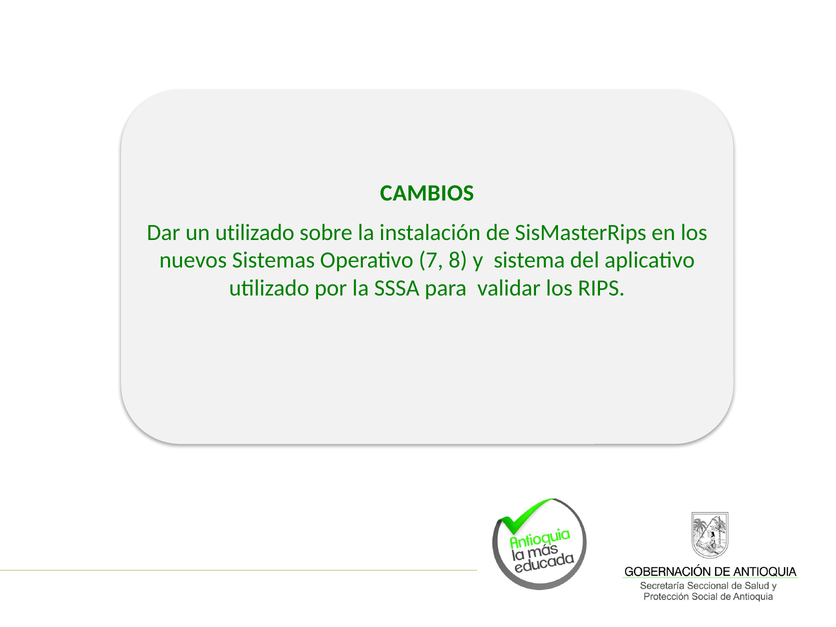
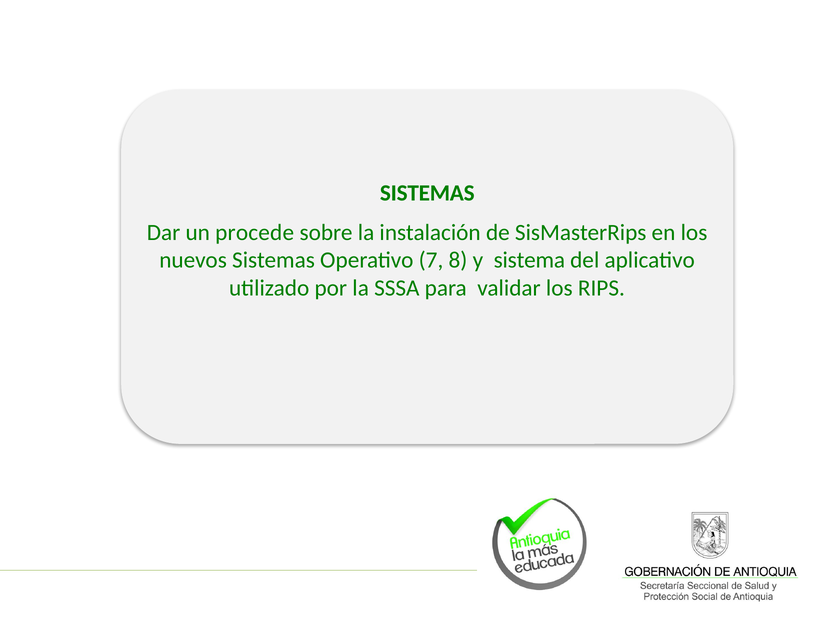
CAMBIOS at (427, 193): CAMBIOS -> SISTEMAS
un utilizado: utilizado -> procede
